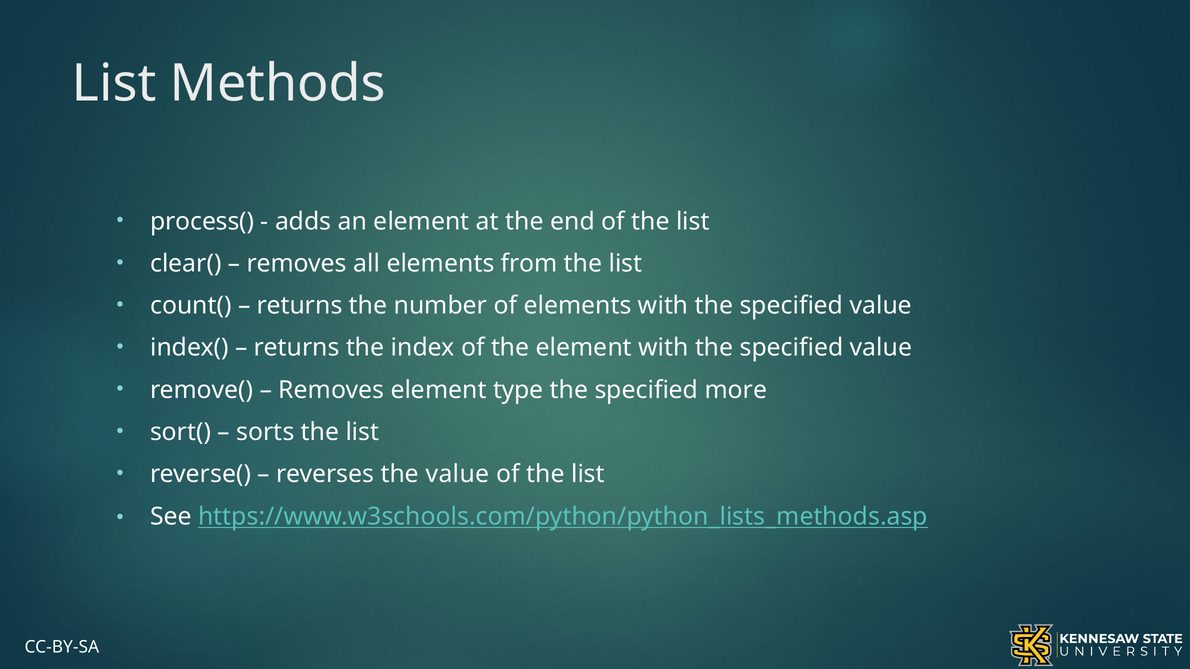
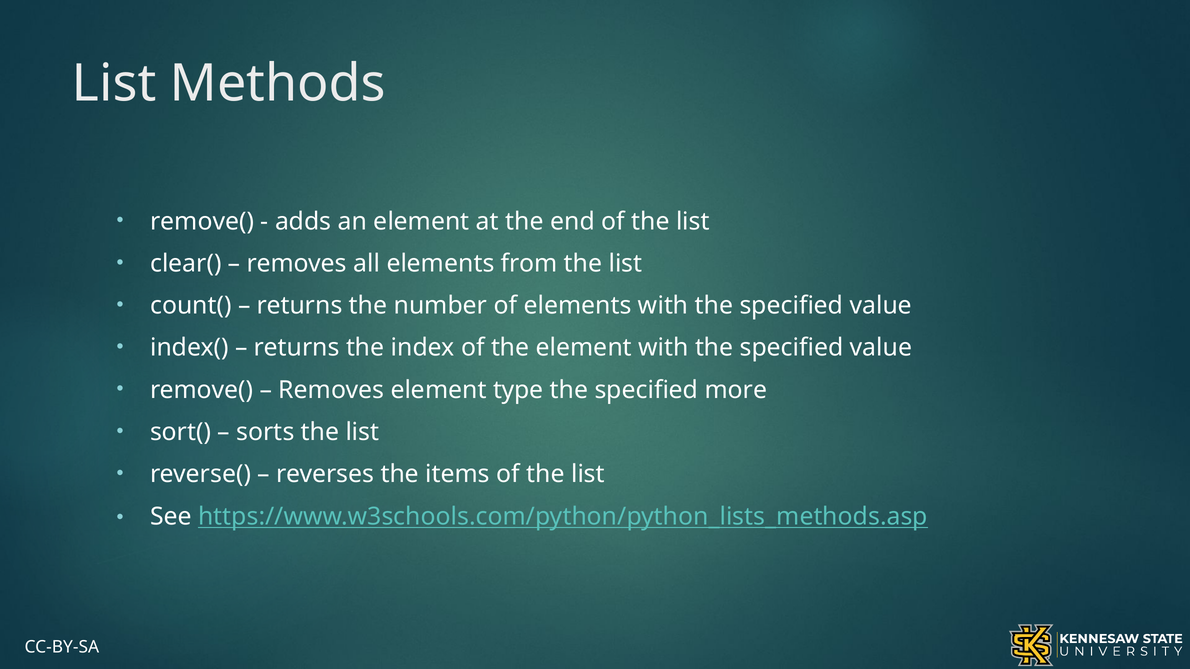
process( at (202, 221): process( -> remove(
the value: value -> items
